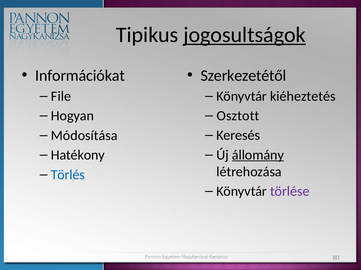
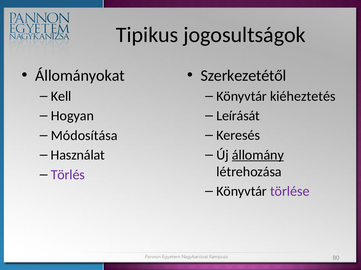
jogosultságok underline: present -> none
Információkat: Információkat -> Állományokat
File: File -> Kell
Osztott: Osztott -> Leírását
Hatékony: Hatékony -> Használat
Törlés colour: blue -> purple
